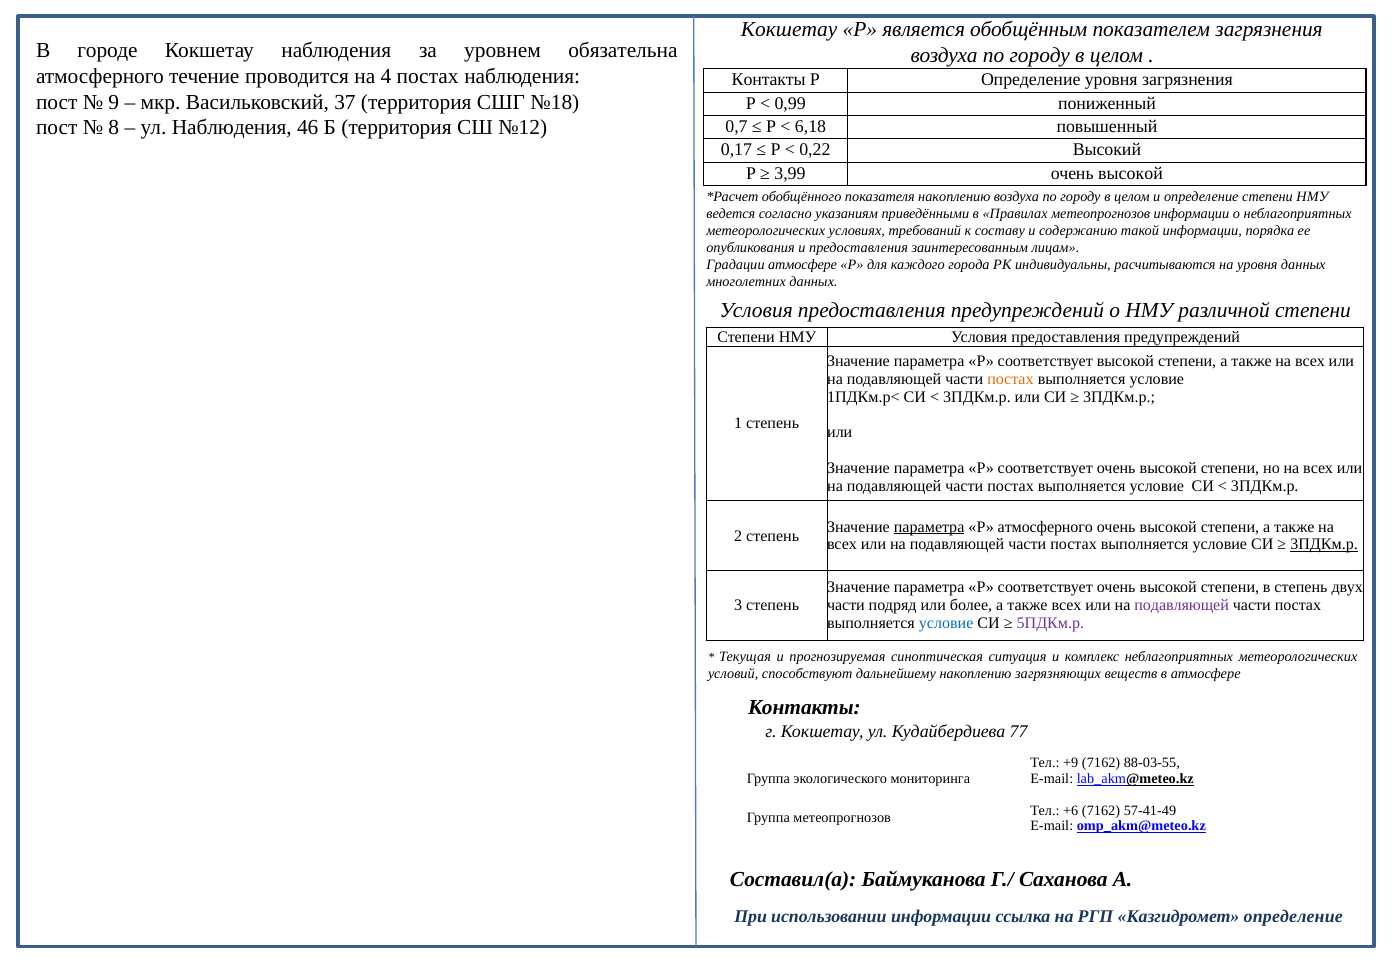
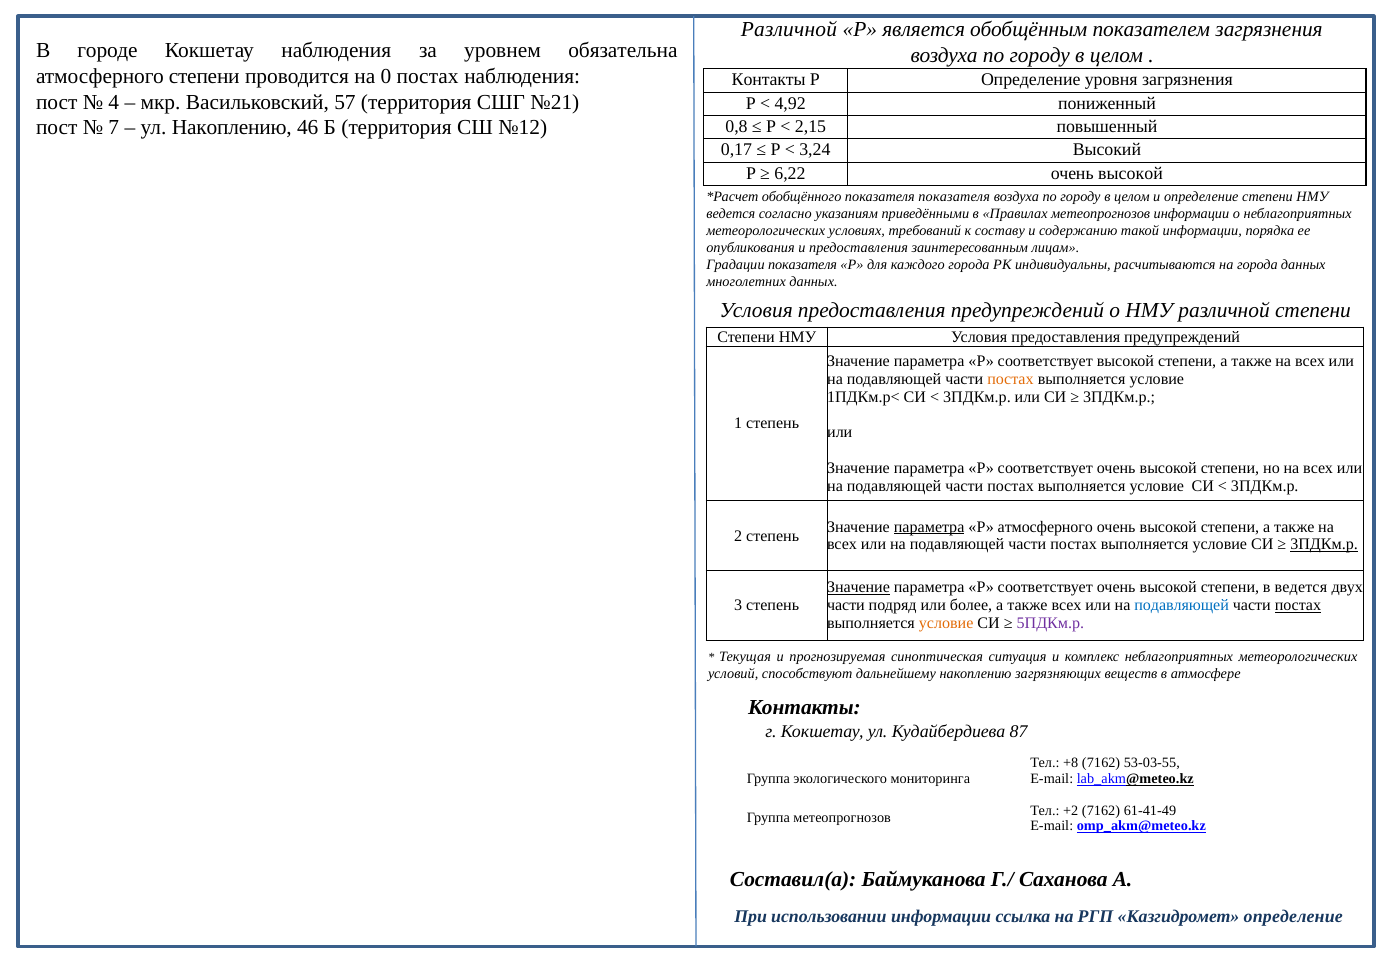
Кокшетау at (789, 30): Кокшетау -> Различной
атмосферного течение: течение -> степени
4: 4 -> 0
9: 9 -> 4
37: 37 -> 57
№18: №18 -> №21
0,99: 0,99 -> 4,92
8: 8 -> 7
ул Наблюдения: Наблюдения -> Накоплению
0,7: 0,7 -> 0,8
6,18: 6,18 -> 2,15
0,22: 0,22 -> 3,24
3,99: 3,99 -> 6,22
показателя накоплению: накоплению -> показателя
Градации атмосфере: атмосфере -> показателя
на уровня: уровня -> города
Значение at (859, 588) underline: none -> present
в степень: степень -> ведется
подавляющей at (1182, 606) colour: purple -> blue
постах at (1298, 606) underline: none -> present
условие at (946, 624) colour: blue -> orange
77: 77 -> 87
+9: +9 -> +8
88-03-55: 88-03-55 -> 53-03-55
+6: +6 -> +2
57-41-49: 57-41-49 -> 61-41-49
